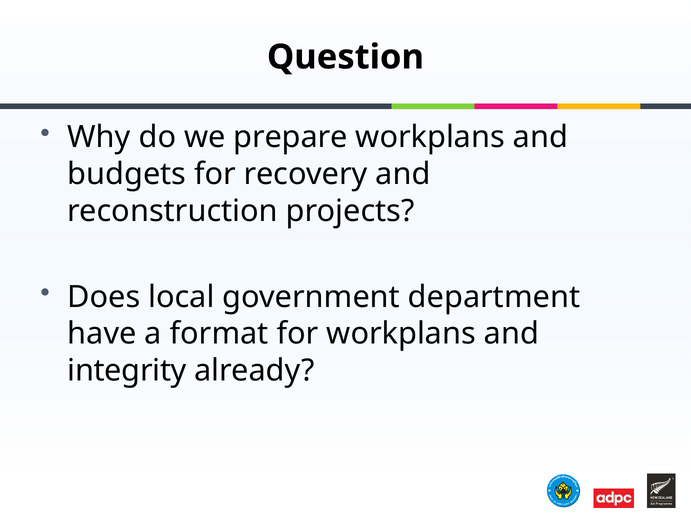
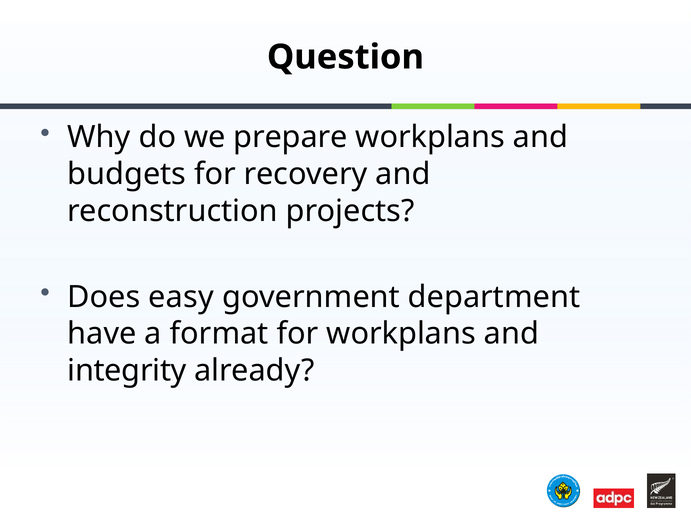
local: local -> easy
